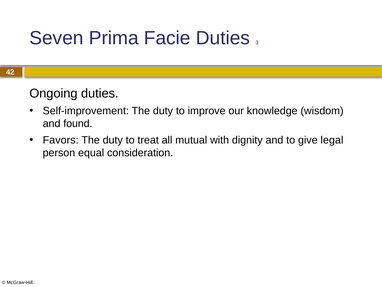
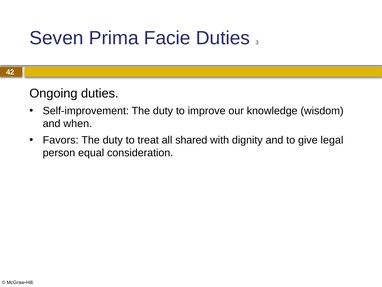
found: found -> when
mutual: mutual -> shared
